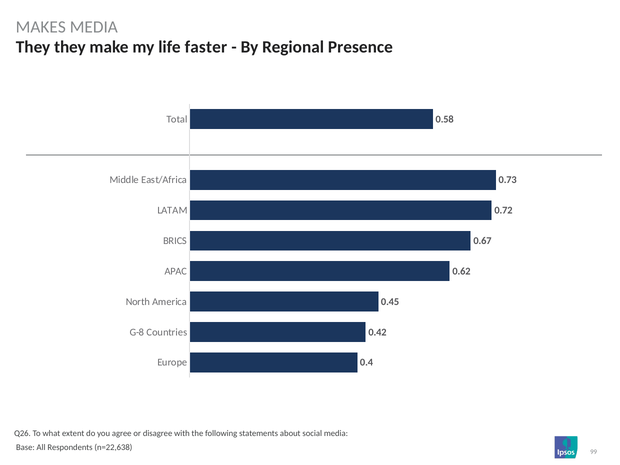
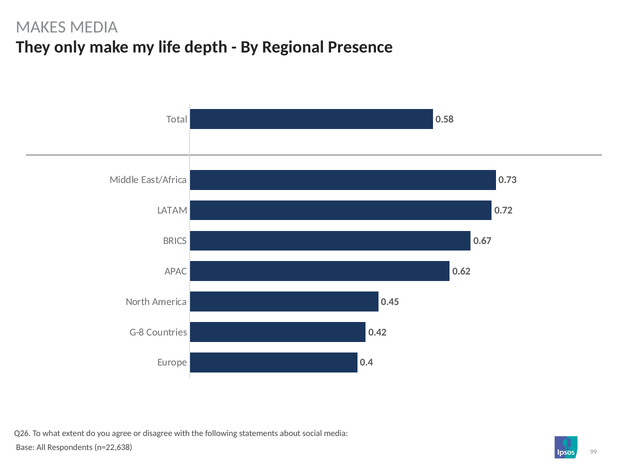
They they: they -> only
faster: faster -> depth
